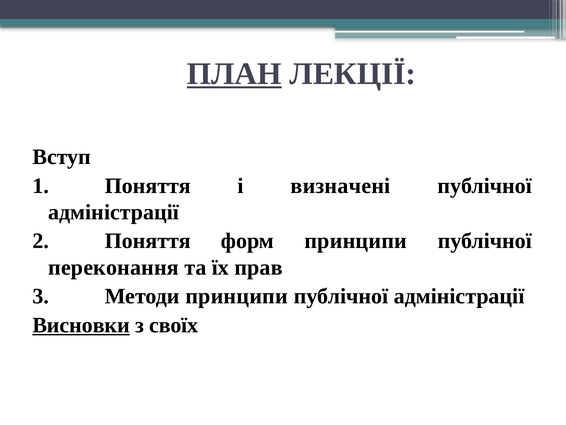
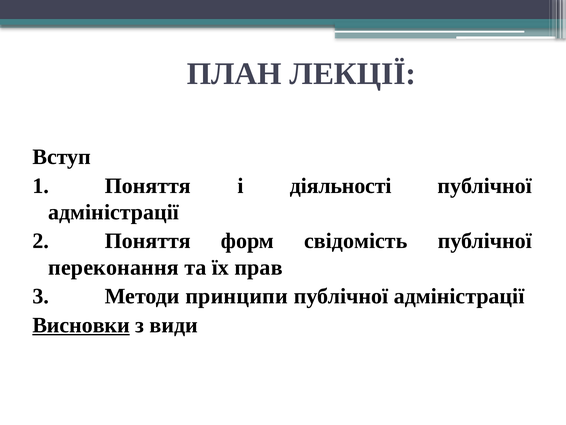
ПЛАН underline: present -> none
визначені: визначені -> діяльності
форм принципи: принципи -> свідомість
своїх: своїх -> види
